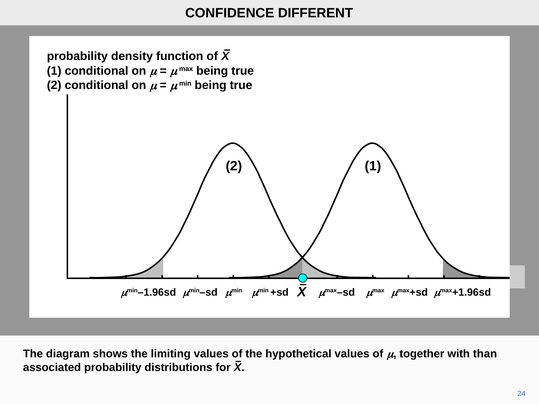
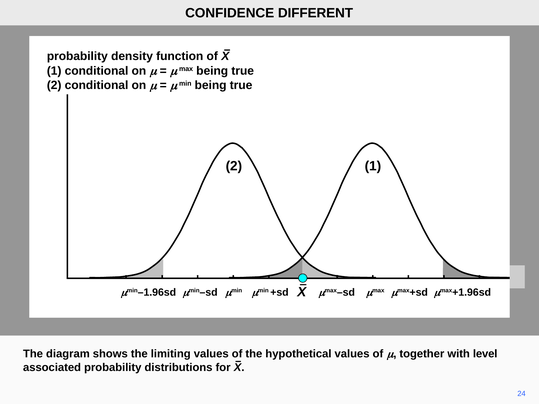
than: than -> level
